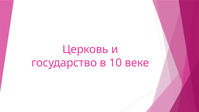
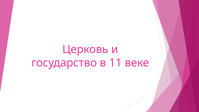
10: 10 -> 11
